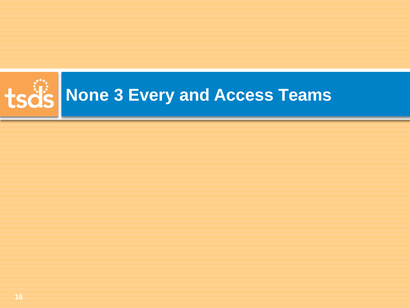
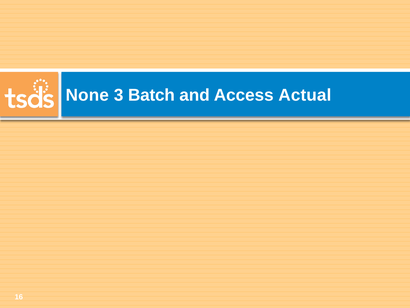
Every: Every -> Batch
Teams: Teams -> Actual
